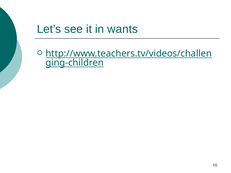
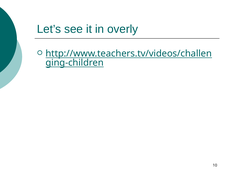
wants: wants -> overly
